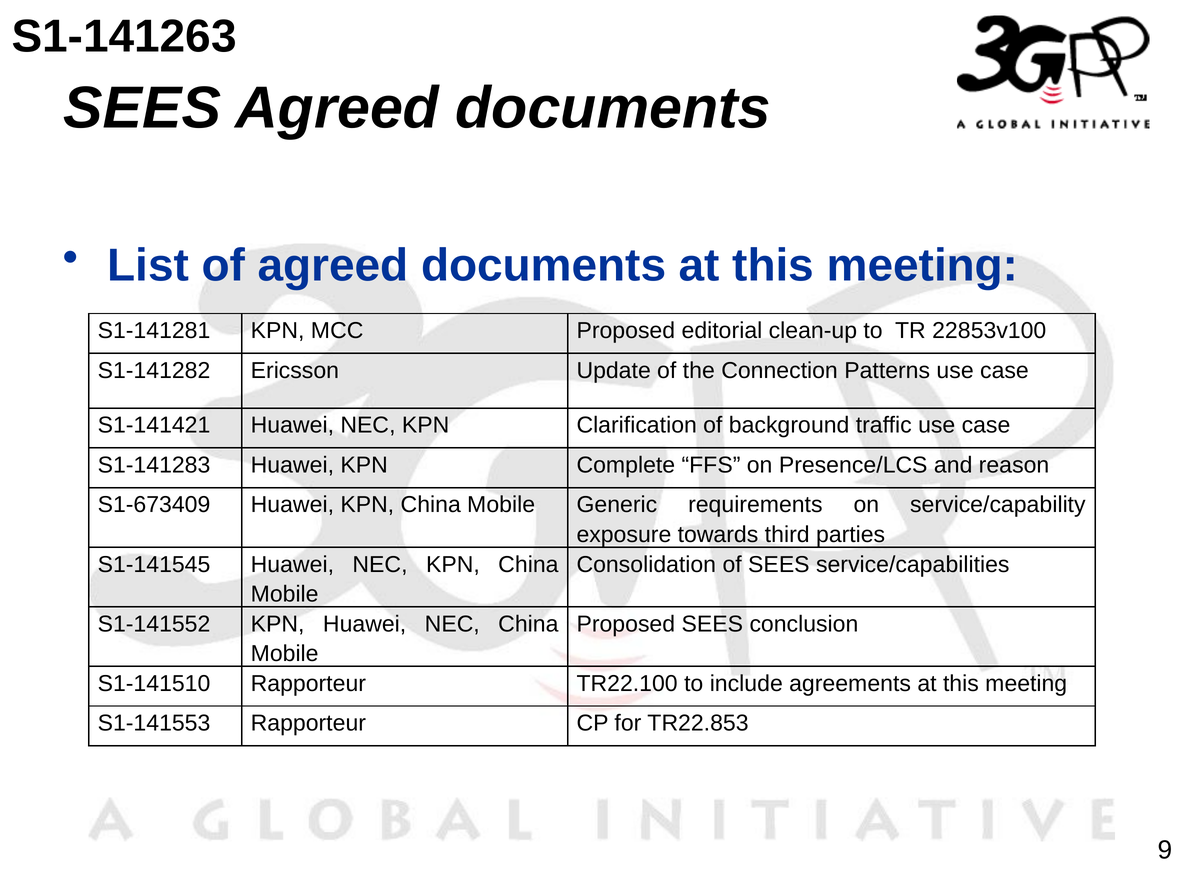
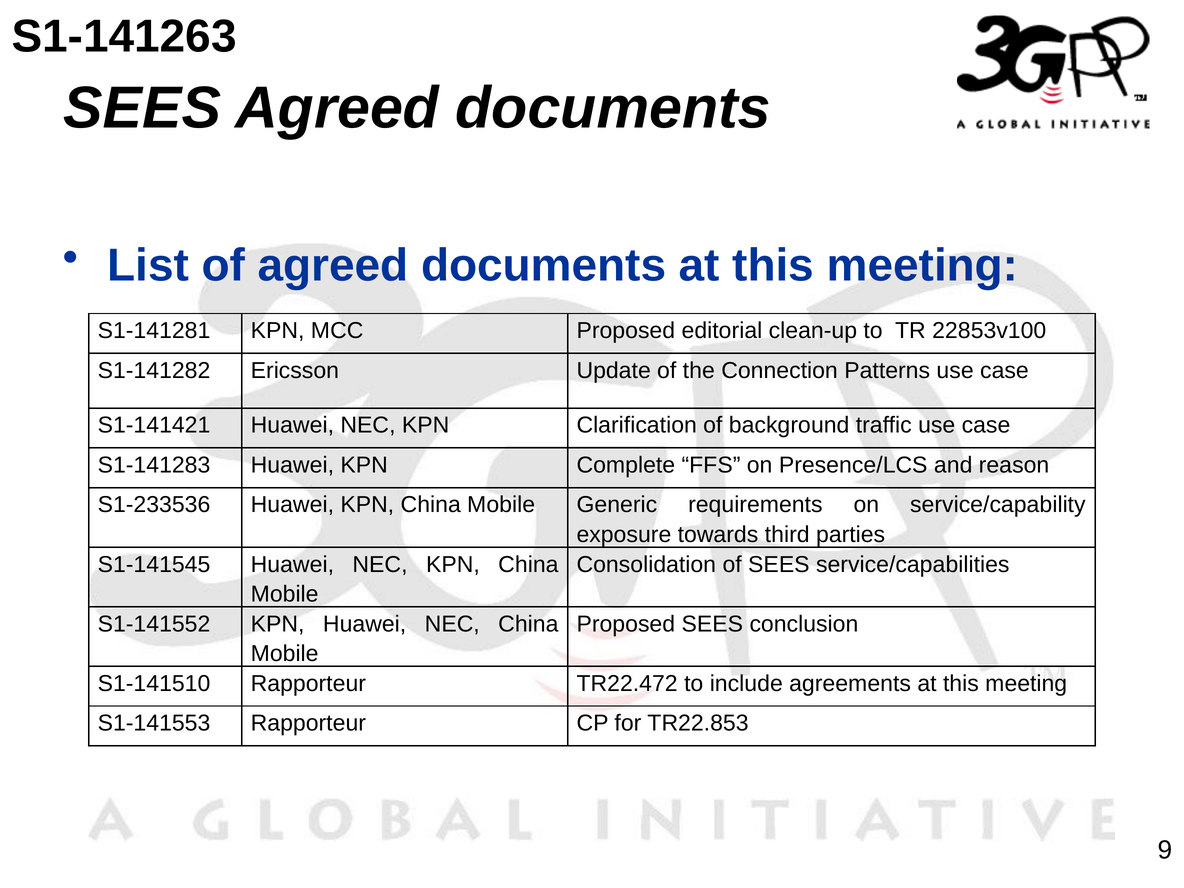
S1-673409: S1-673409 -> S1-233536
TR22.100: TR22.100 -> TR22.472
